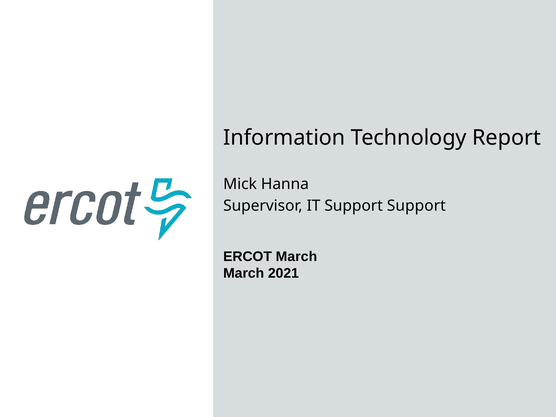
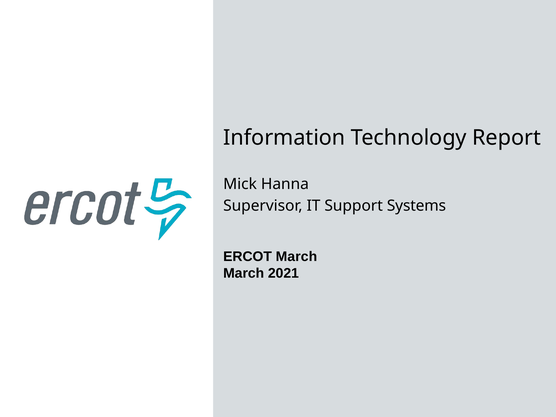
Support Support: Support -> Systems
